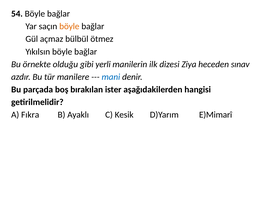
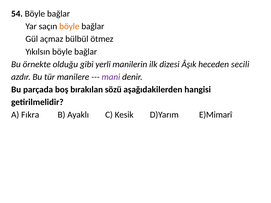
Ziya: Ziya -> Âşık
sınav: sınav -> secili
mani colour: blue -> purple
ister: ister -> sözü
